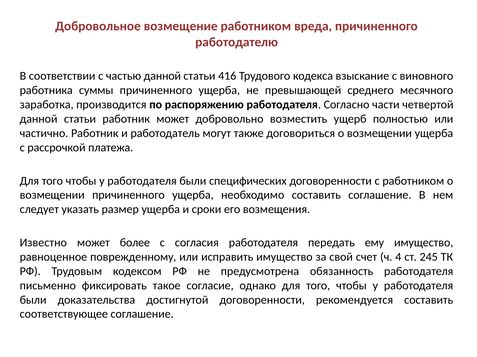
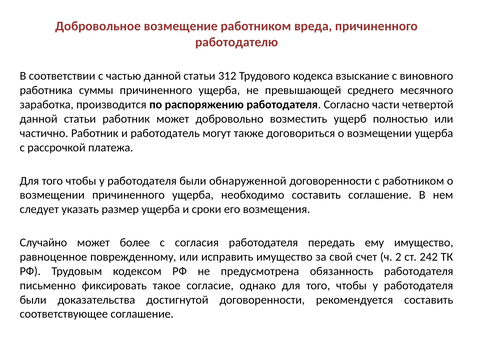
416: 416 -> 312
специфических: специфических -> обнаруженной
Известно: Известно -> Случайно
4: 4 -> 2
245: 245 -> 242
